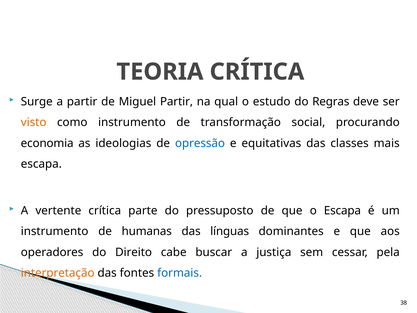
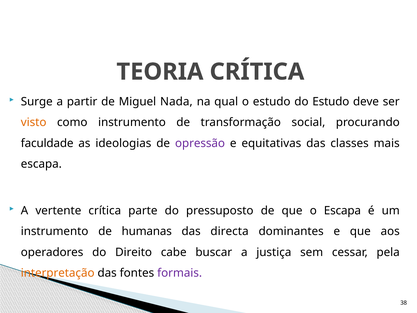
Miguel Partir: Partir -> Nada
do Regras: Regras -> Estudo
economia: economia -> faculdade
opressão colour: blue -> purple
línguas: línguas -> directa
formais colour: blue -> purple
